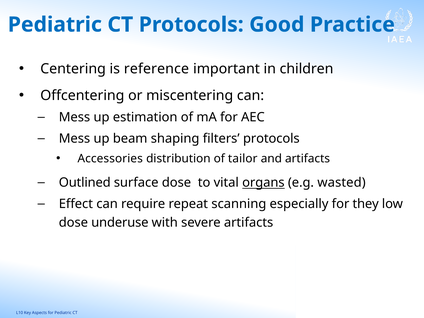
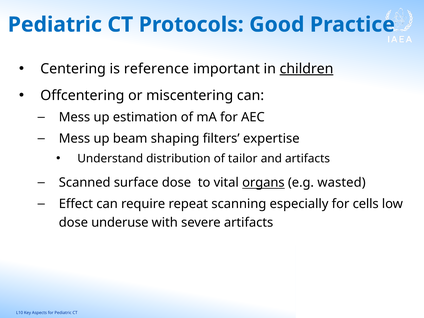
children underline: none -> present
filters protocols: protocols -> expertise
Accessories: Accessories -> Understand
Outlined: Outlined -> Scanned
they: they -> cells
